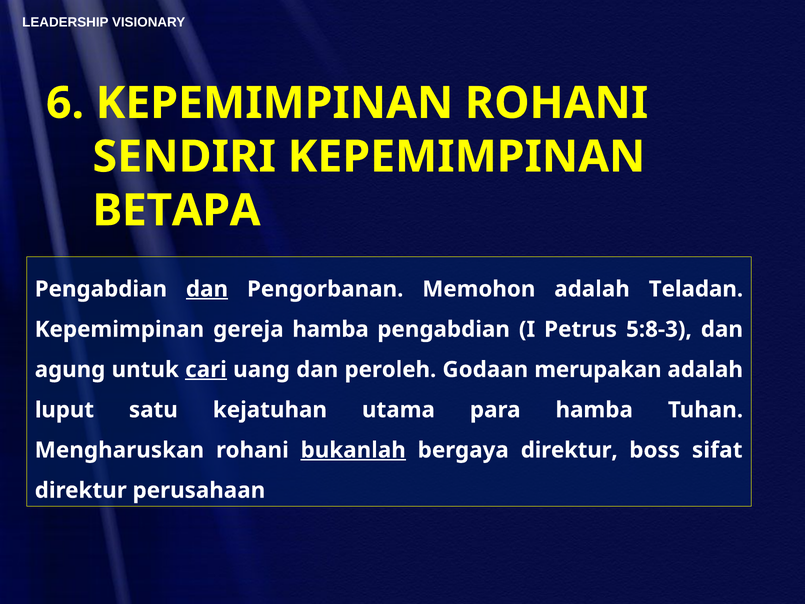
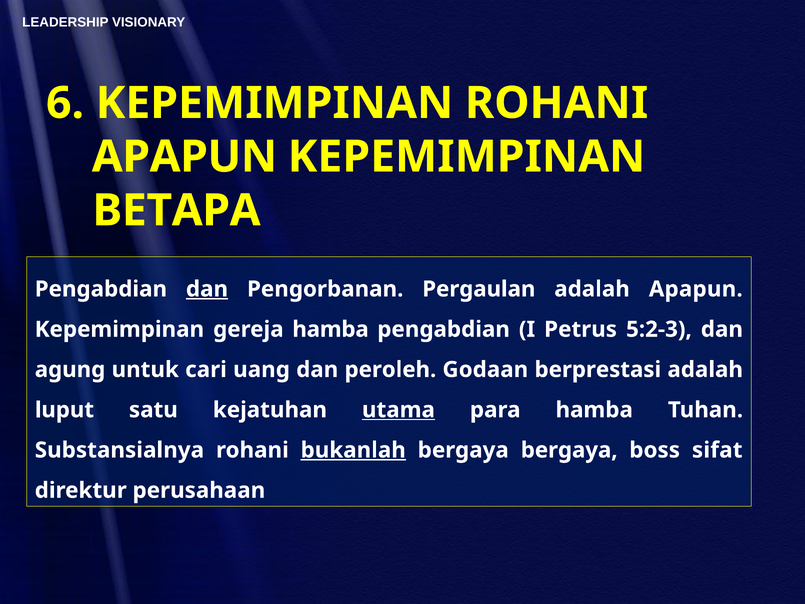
SENDIRI at (184, 157): SENDIRI -> APAPUN
Memohon: Memohon -> Pergaulan
adalah Teladan: Teladan -> Apapun
5:8-3: 5:8-3 -> 5:2-3
cari underline: present -> none
merupakan: merupakan -> berprestasi
utama underline: none -> present
Mengharuskan: Mengharuskan -> Substansialnya
bergaya direktur: direktur -> bergaya
